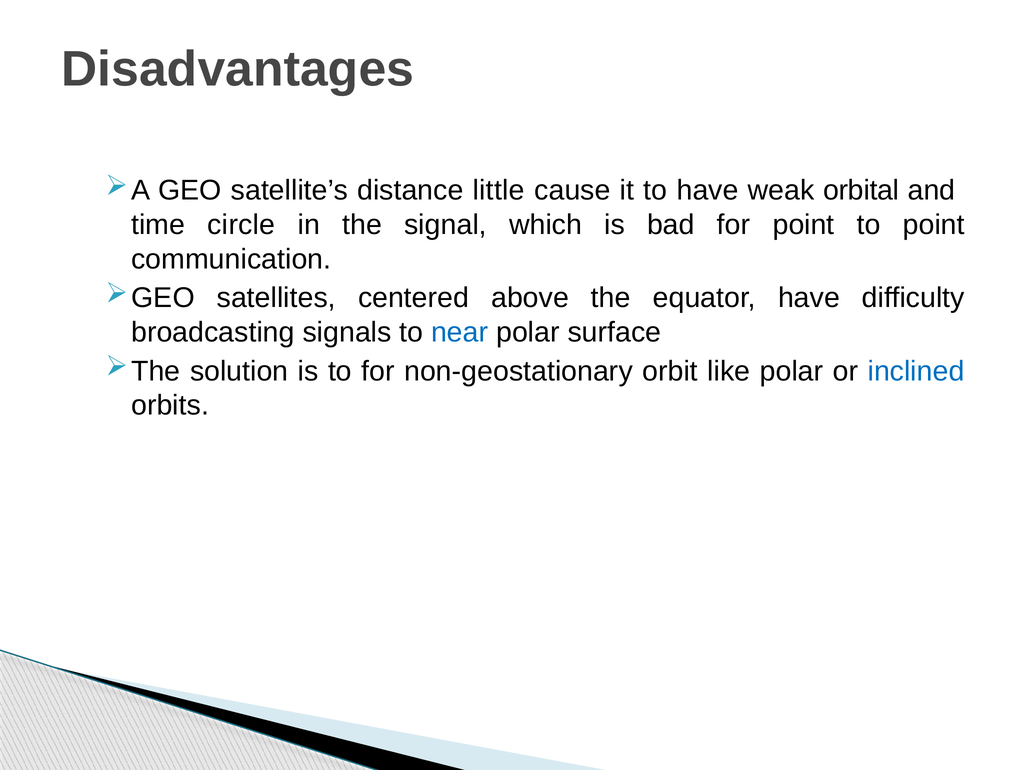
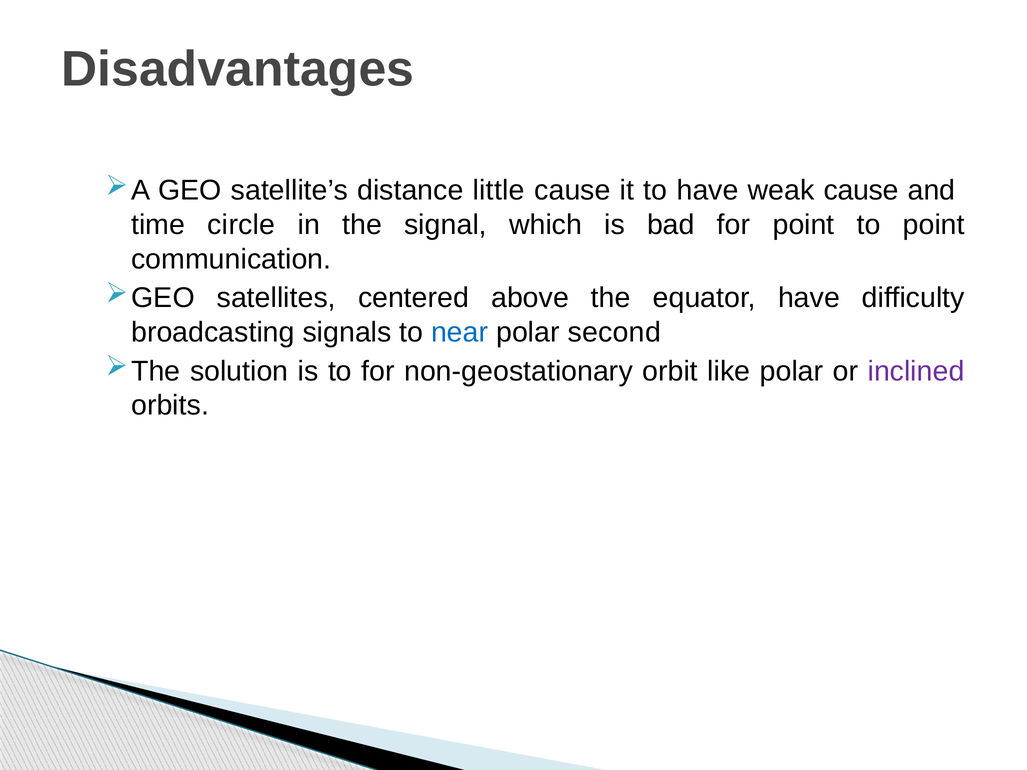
weak orbital: orbital -> cause
surface: surface -> second
inclined colour: blue -> purple
